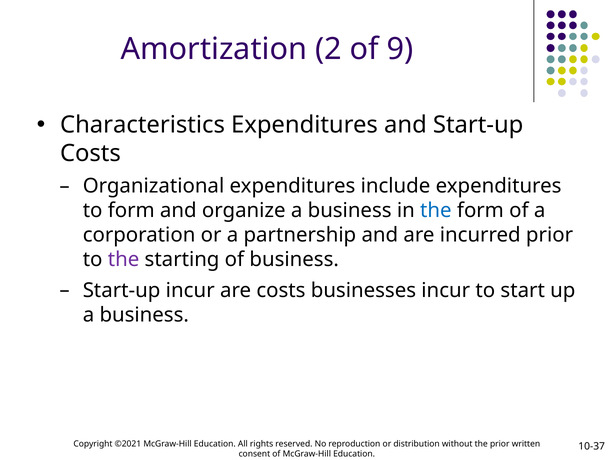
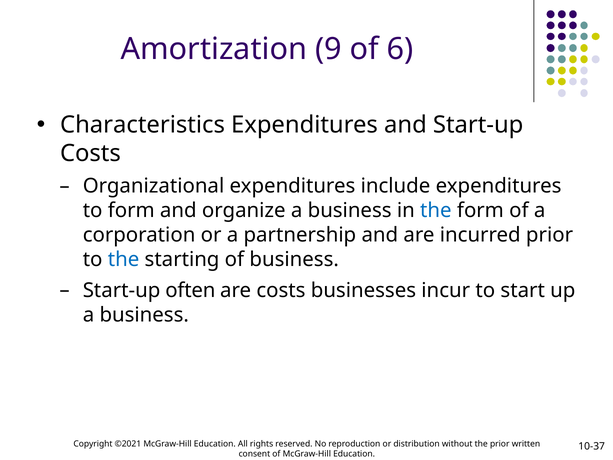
2: 2 -> 9
9: 9 -> 6
the at (124, 260) colour: purple -> blue
Start-up incur: incur -> often
